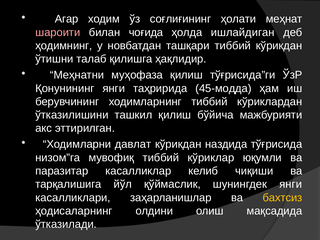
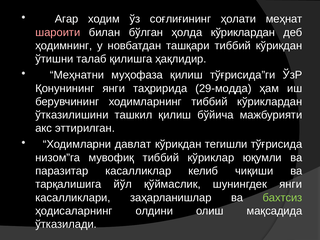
чоғида: чоғида -> бўлган
ҳолда ишлайдиган: ишлайдиган -> кўриклардан
45-модда: 45-модда -> 29-модда
наздида: наздида -> тегишли
бахтсиз colour: yellow -> light green
